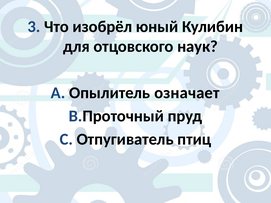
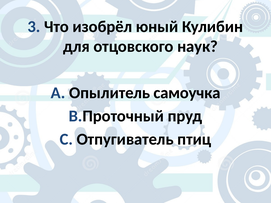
означает: означает -> самоучка
